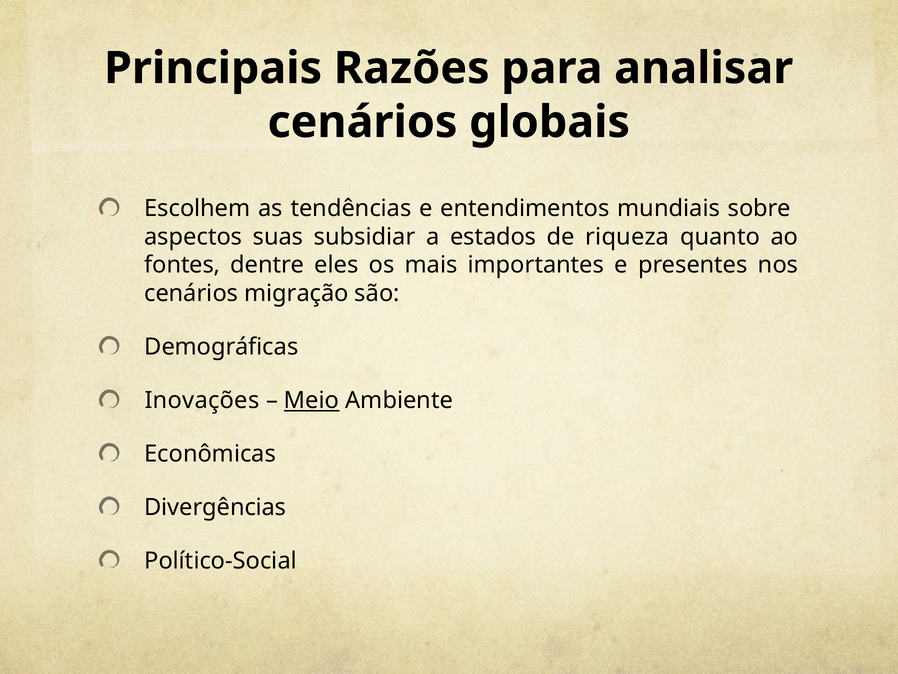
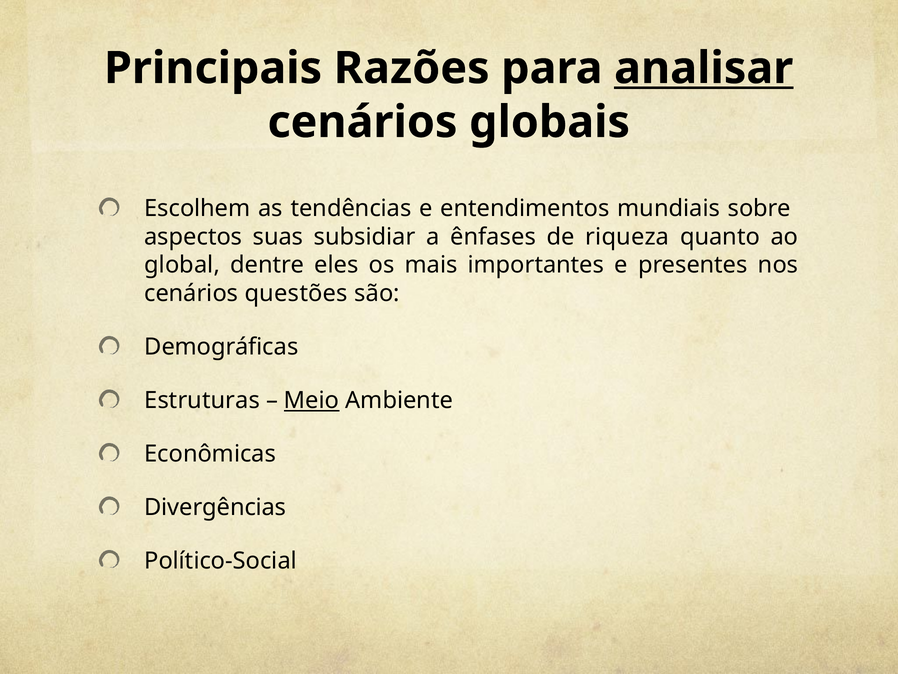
analisar underline: none -> present
estados: estados -> ênfases
fontes: fontes -> global
migração: migração -> questões
Inovações: Inovações -> Estruturas
